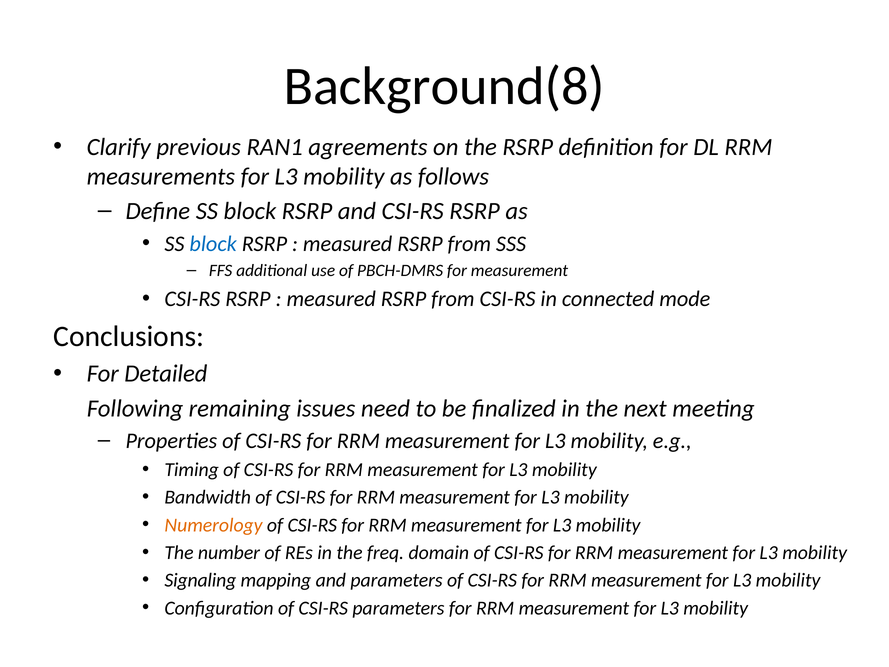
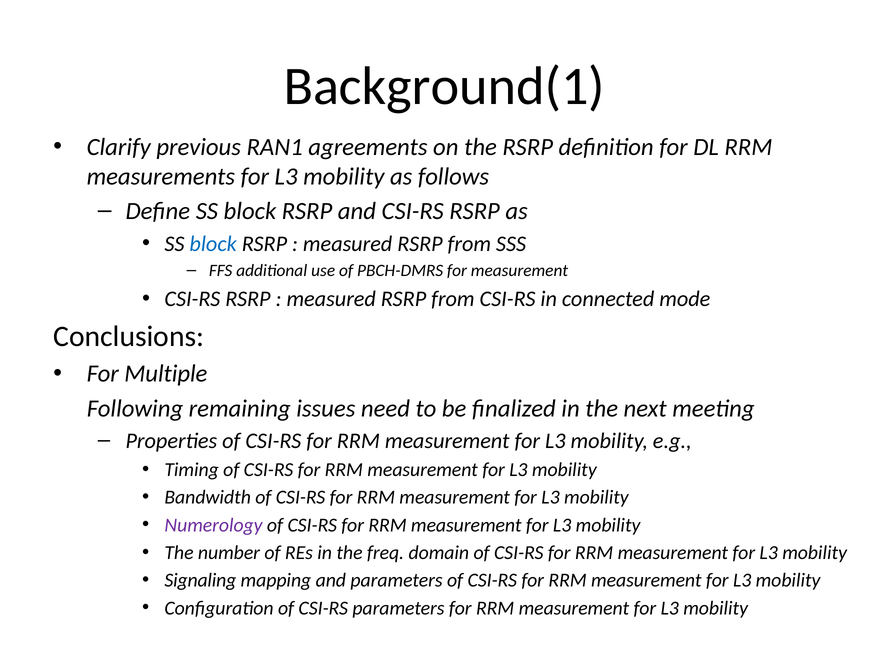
Background(8: Background(8 -> Background(1
Detailed: Detailed -> Multiple
Numerology colour: orange -> purple
